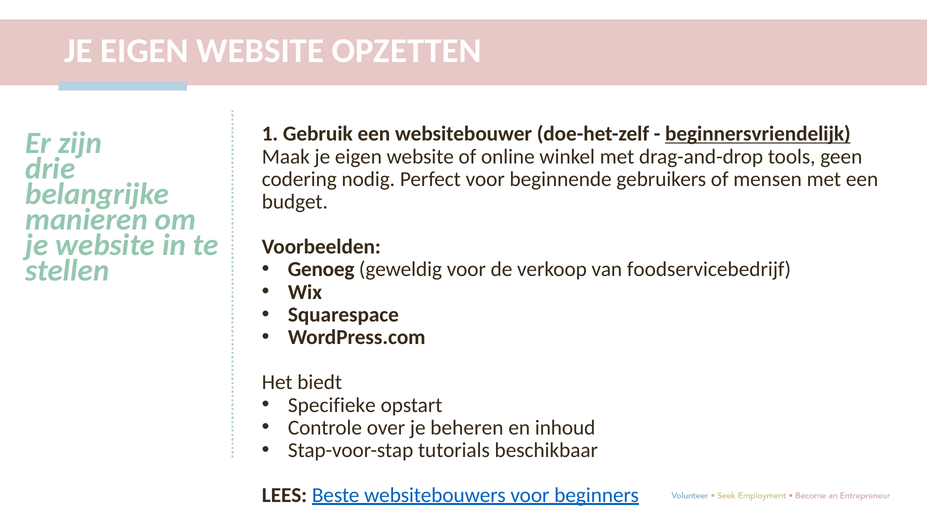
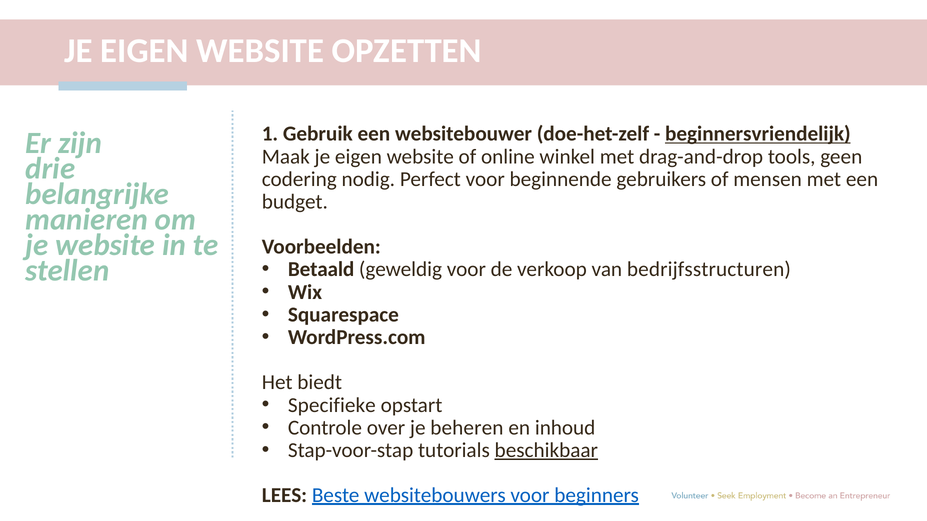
Genoeg: Genoeg -> Betaald
foodservicebedrijf: foodservicebedrijf -> bedrijfsstructuren
beschikbaar underline: none -> present
